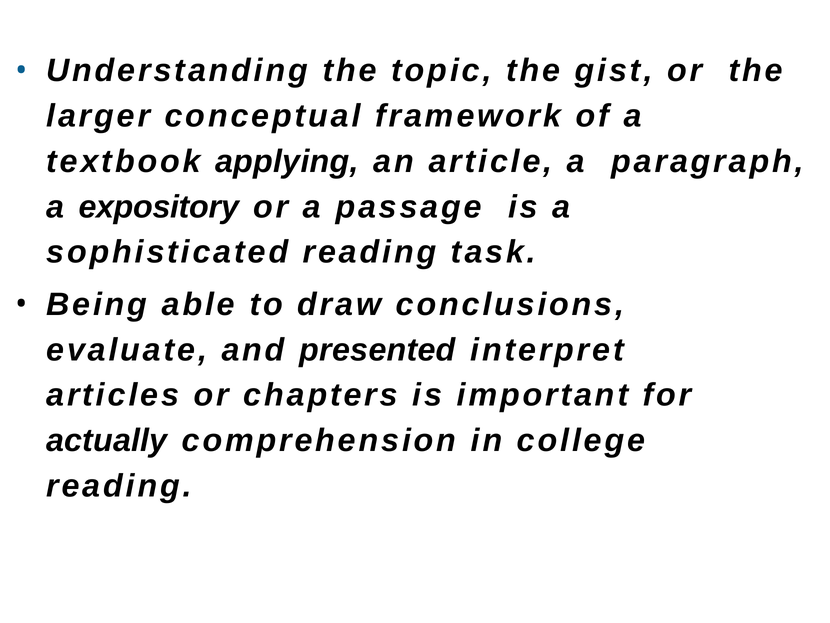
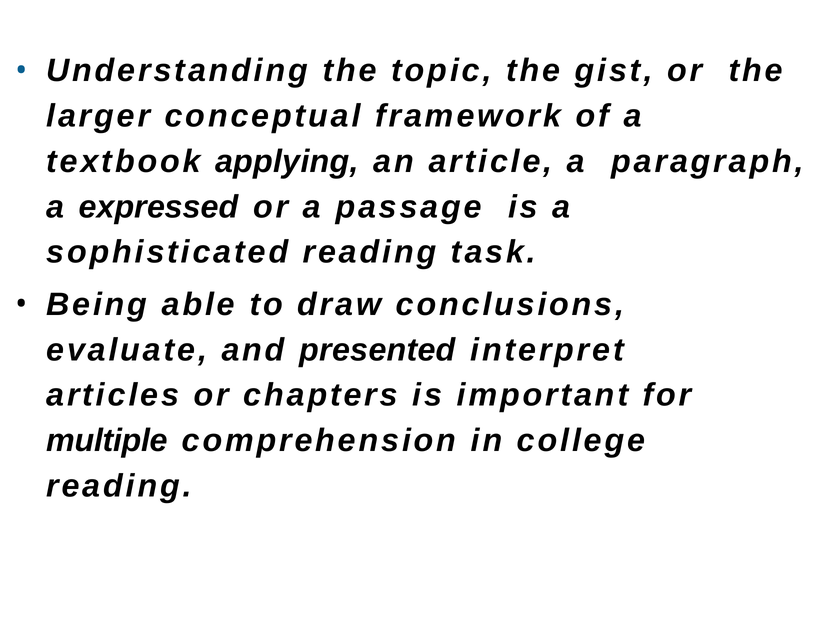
expository: expository -> expressed
actually: actually -> multiple
